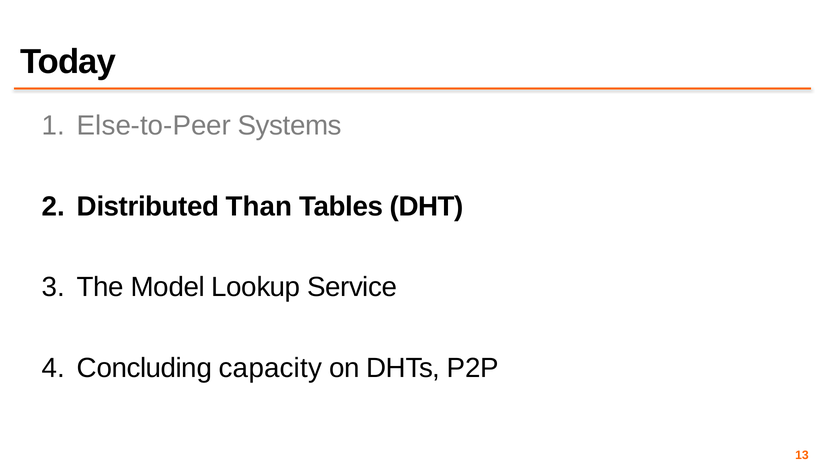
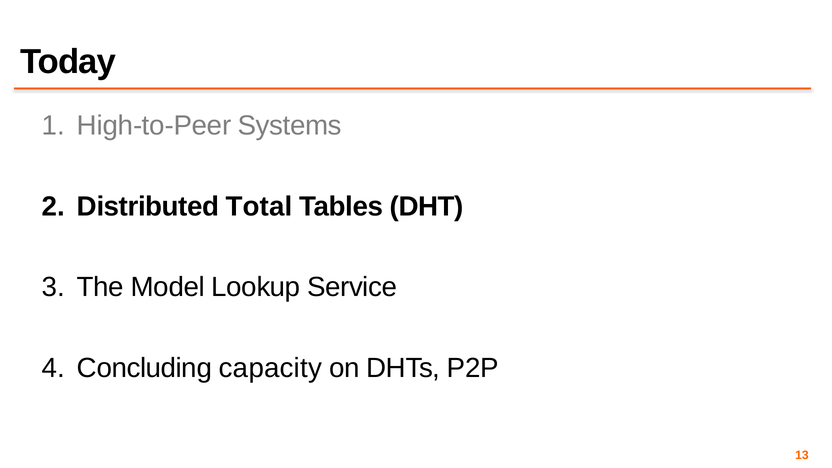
Else-to-Peer: Else-to-Peer -> High-to-Peer
Than: Than -> Total
